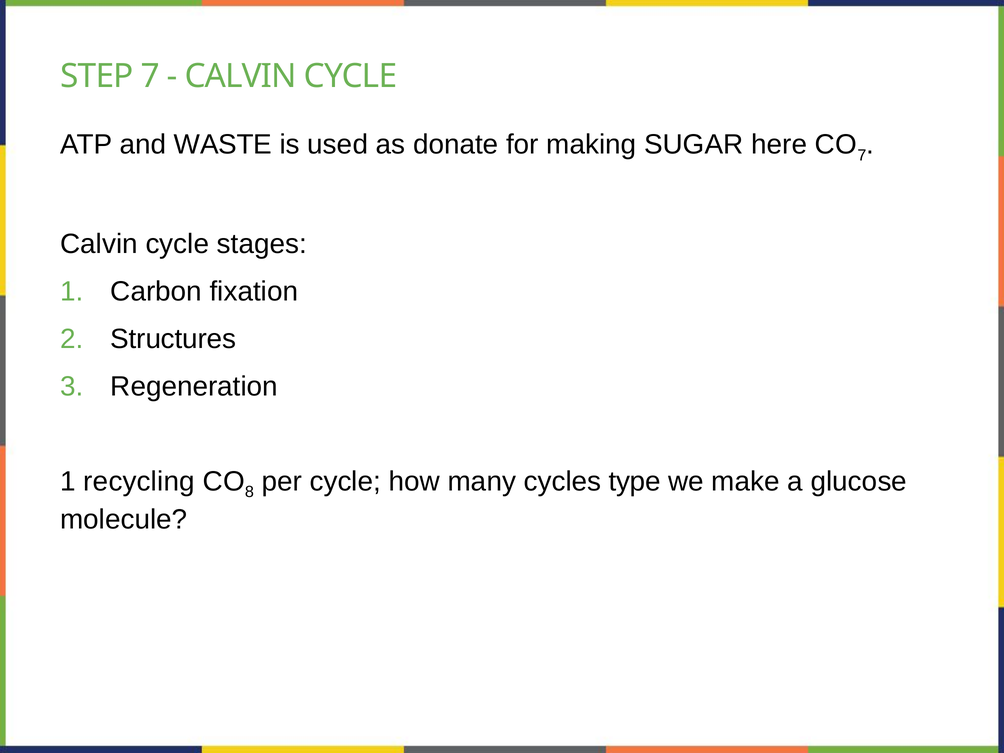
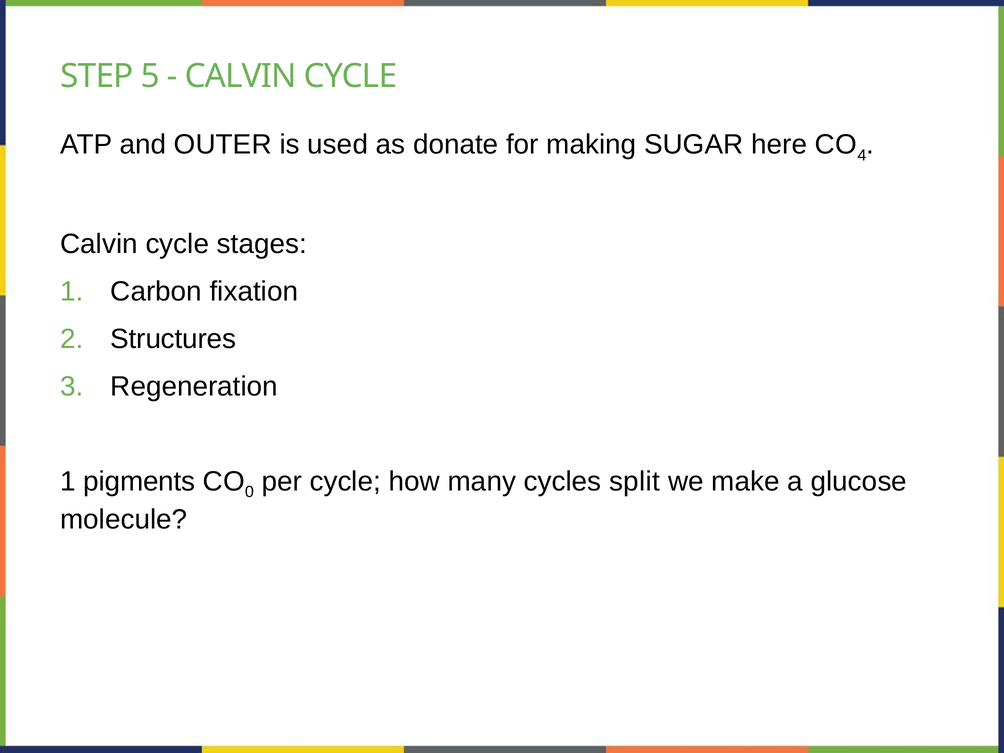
STEP 7: 7 -> 5
WASTE: WASTE -> OUTER
7 at (862, 155): 7 -> 4
recycling: recycling -> pigments
8: 8 -> 0
type: type -> split
